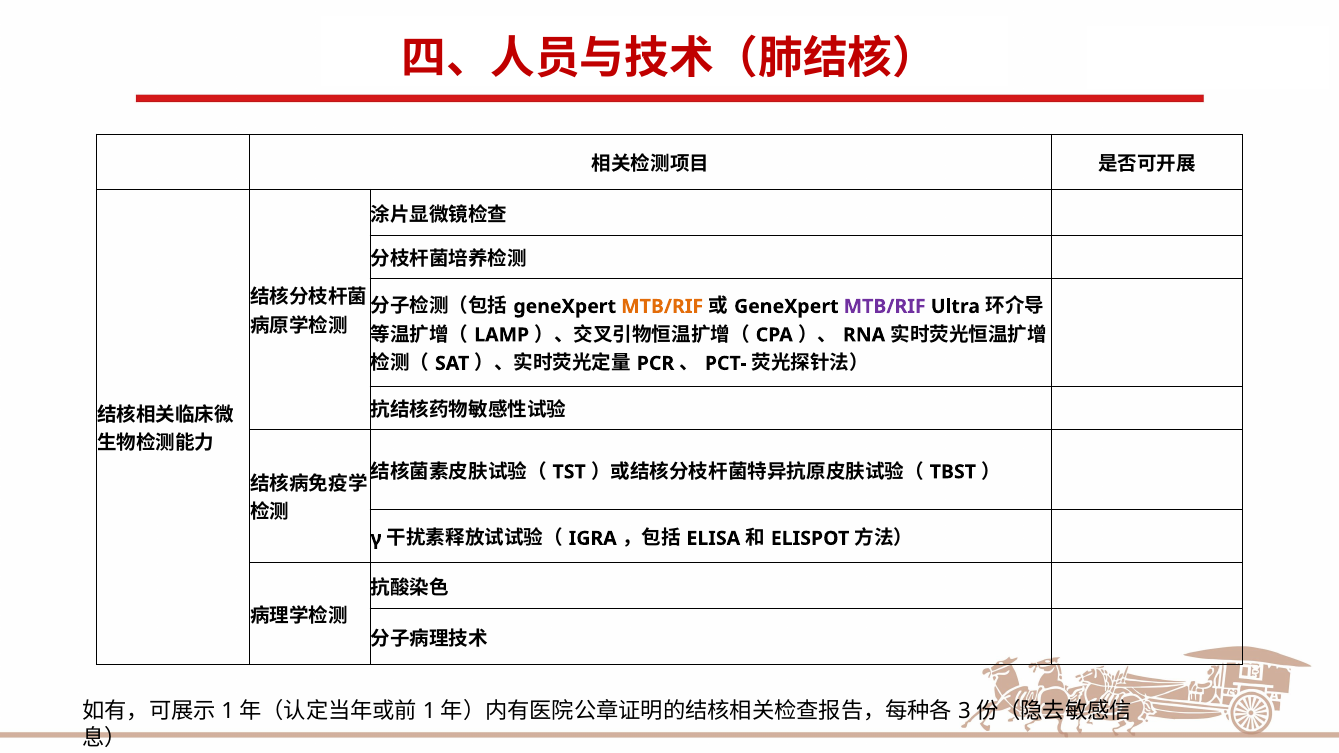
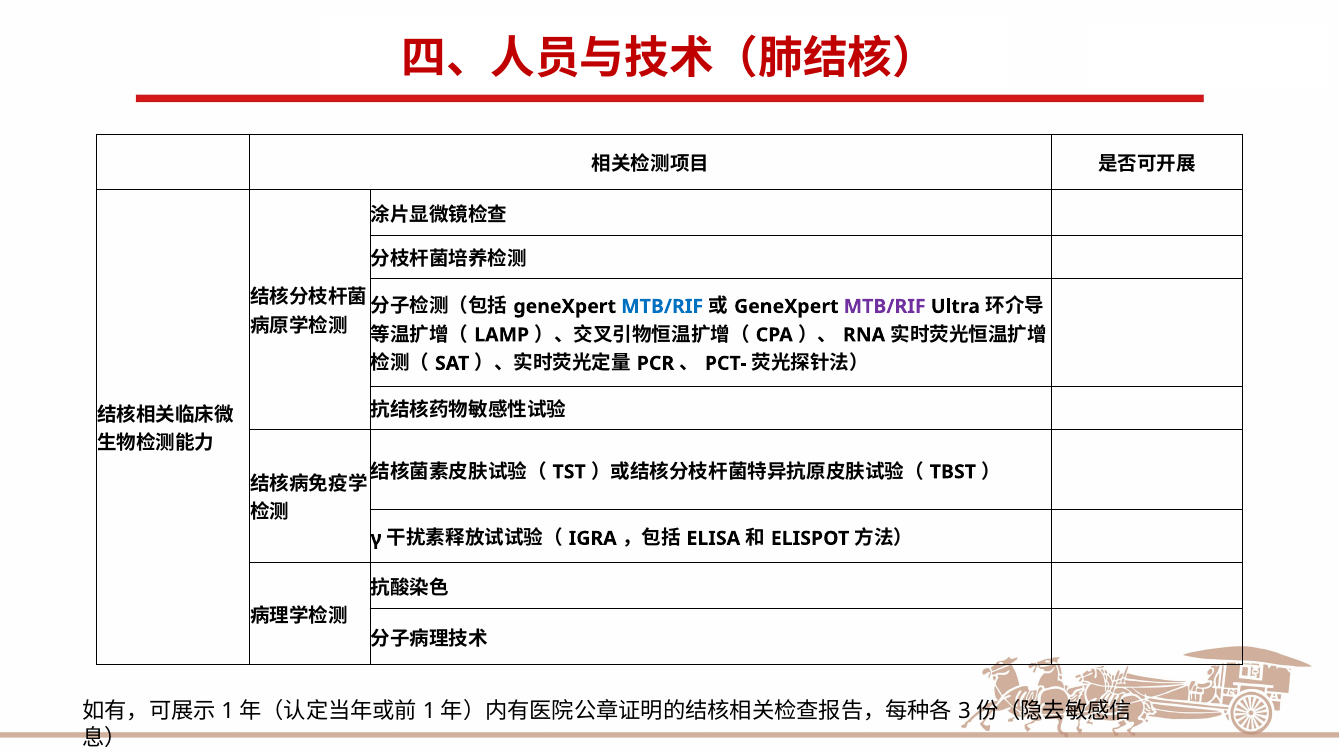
MTB/RIF at (662, 307) colour: orange -> blue
